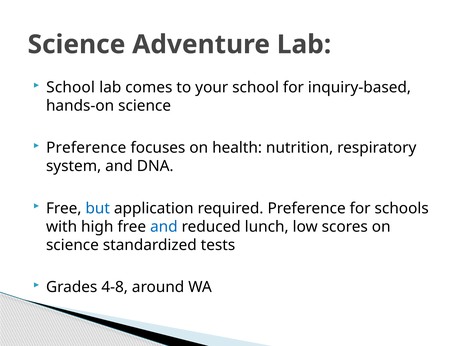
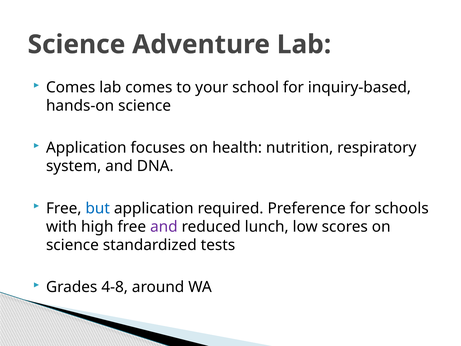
School at (71, 87): School -> Comes
Preference at (86, 148): Preference -> Application
and at (164, 227) colour: blue -> purple
